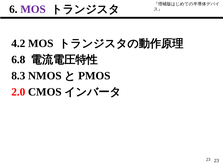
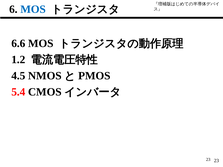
MOS at (33, 9) colour: purple -> blue
4.2: 4.2 -> 6.6
6.8: 6.8 -> 1.2
8.3: 8.3 -> 4.5
2.0: 2.0 -> 5.4
